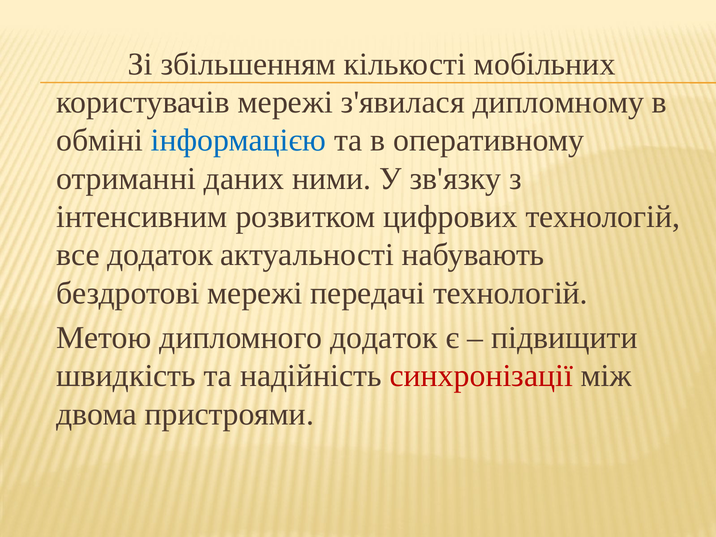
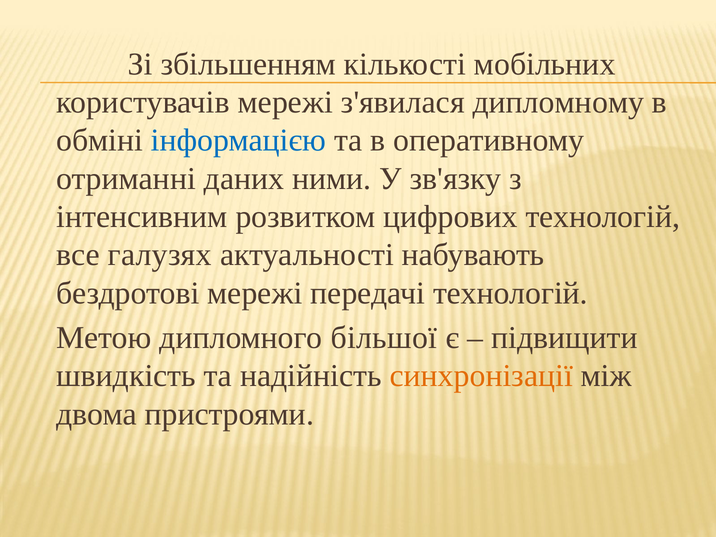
все додаток: додаток -> галузях
дипломного додаток: додаток -> більшої
синхронізації colour: red -> orange
